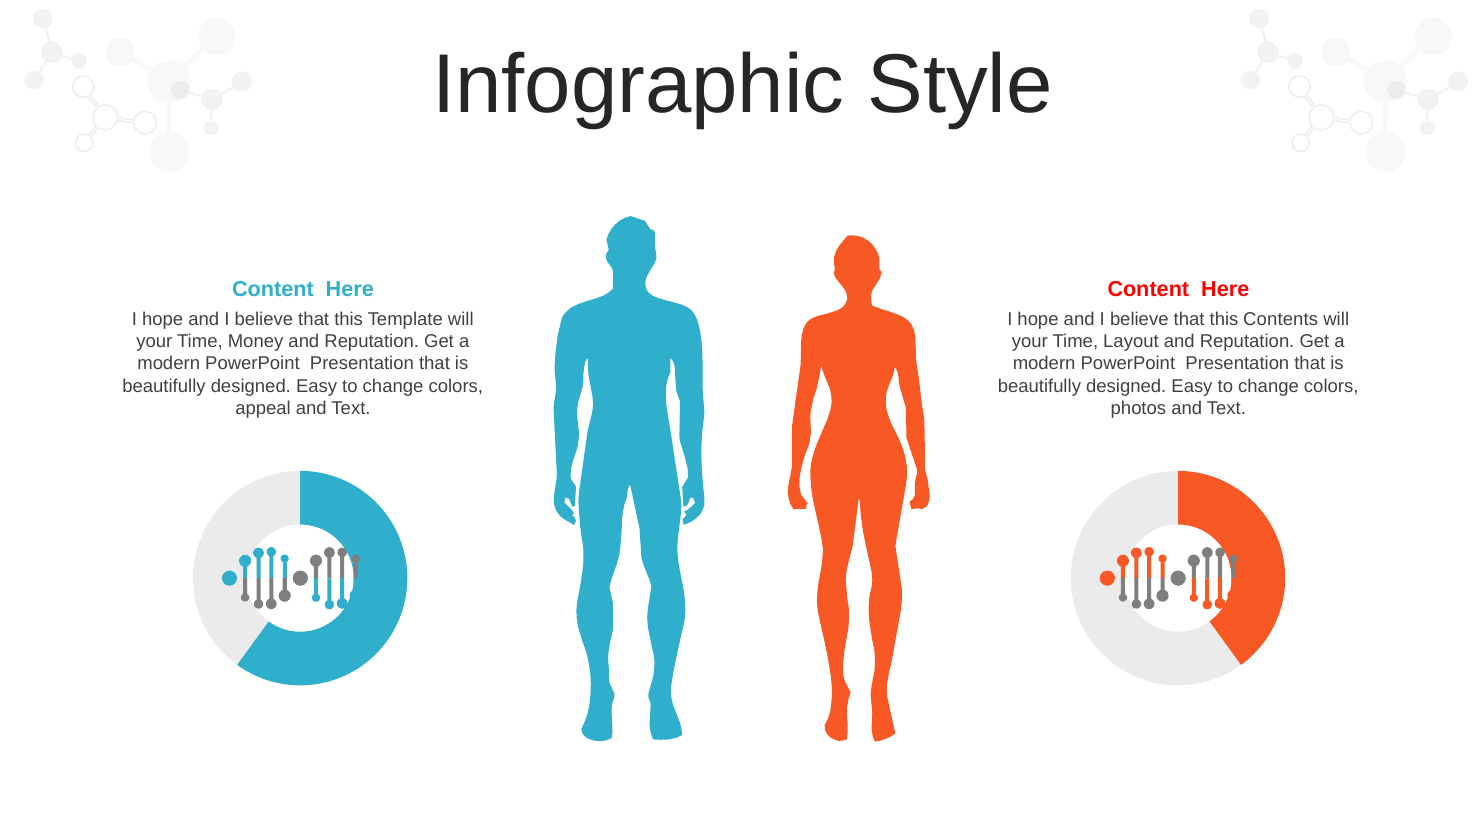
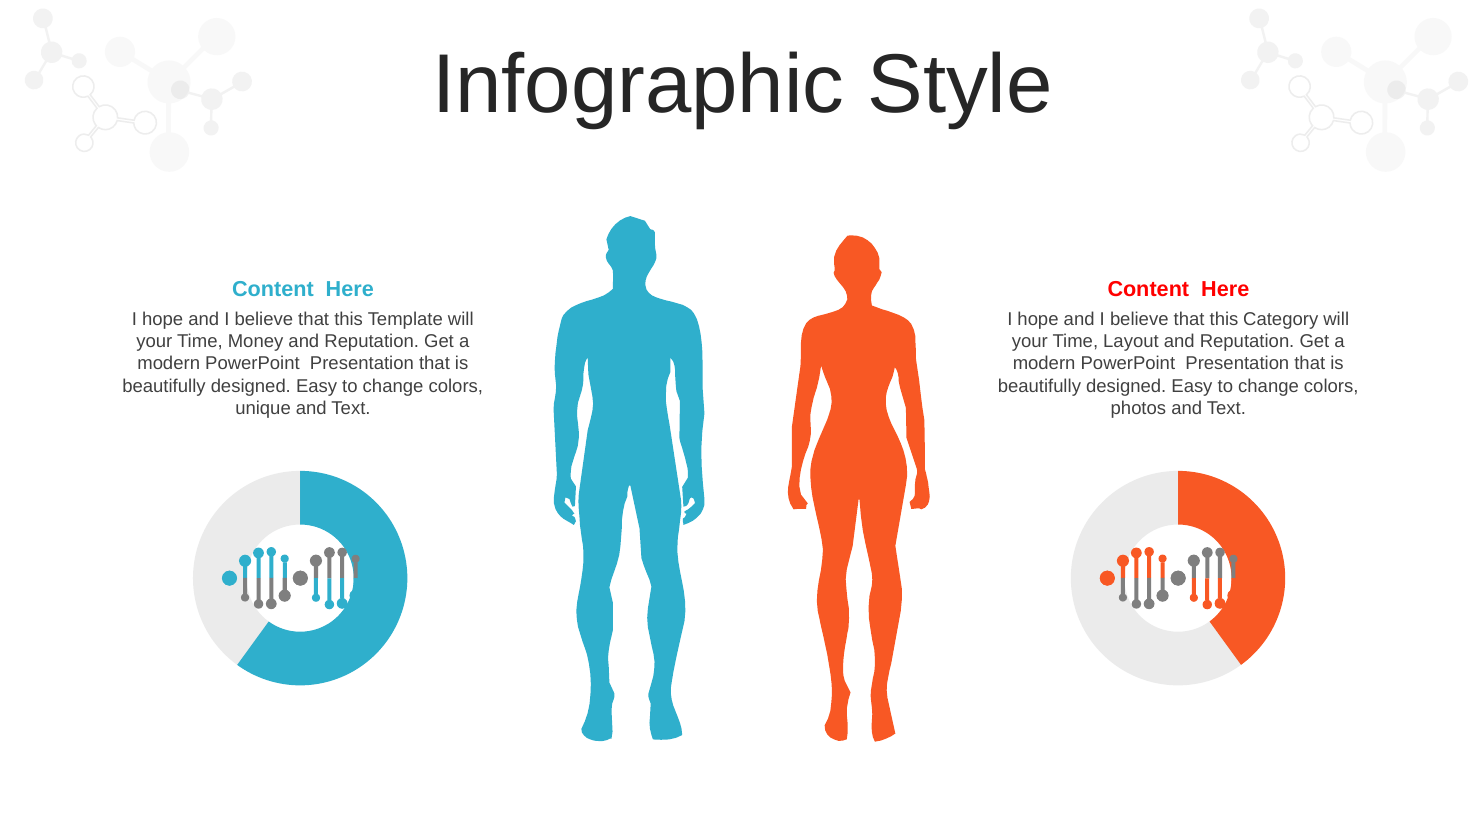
Contents: Contents -> Category
appeal: appeal -> unique
